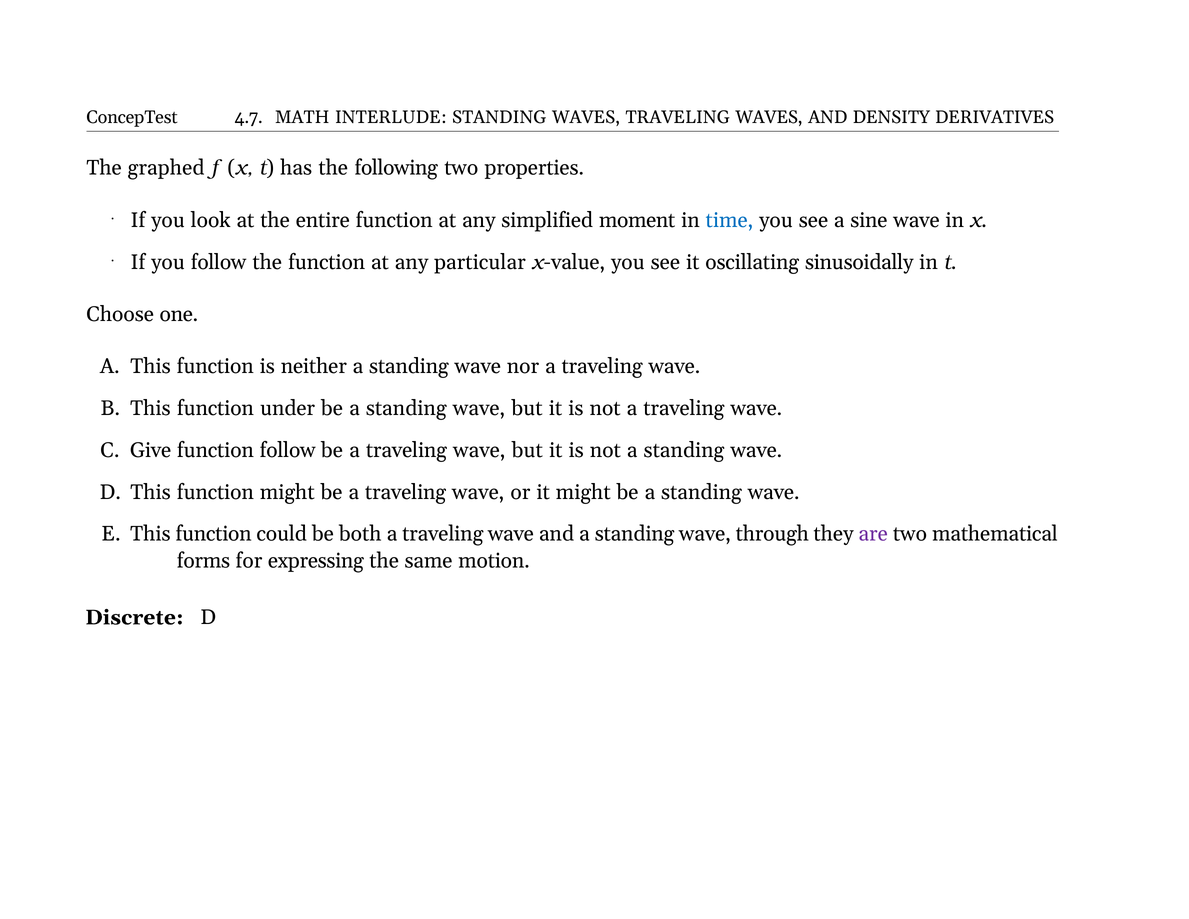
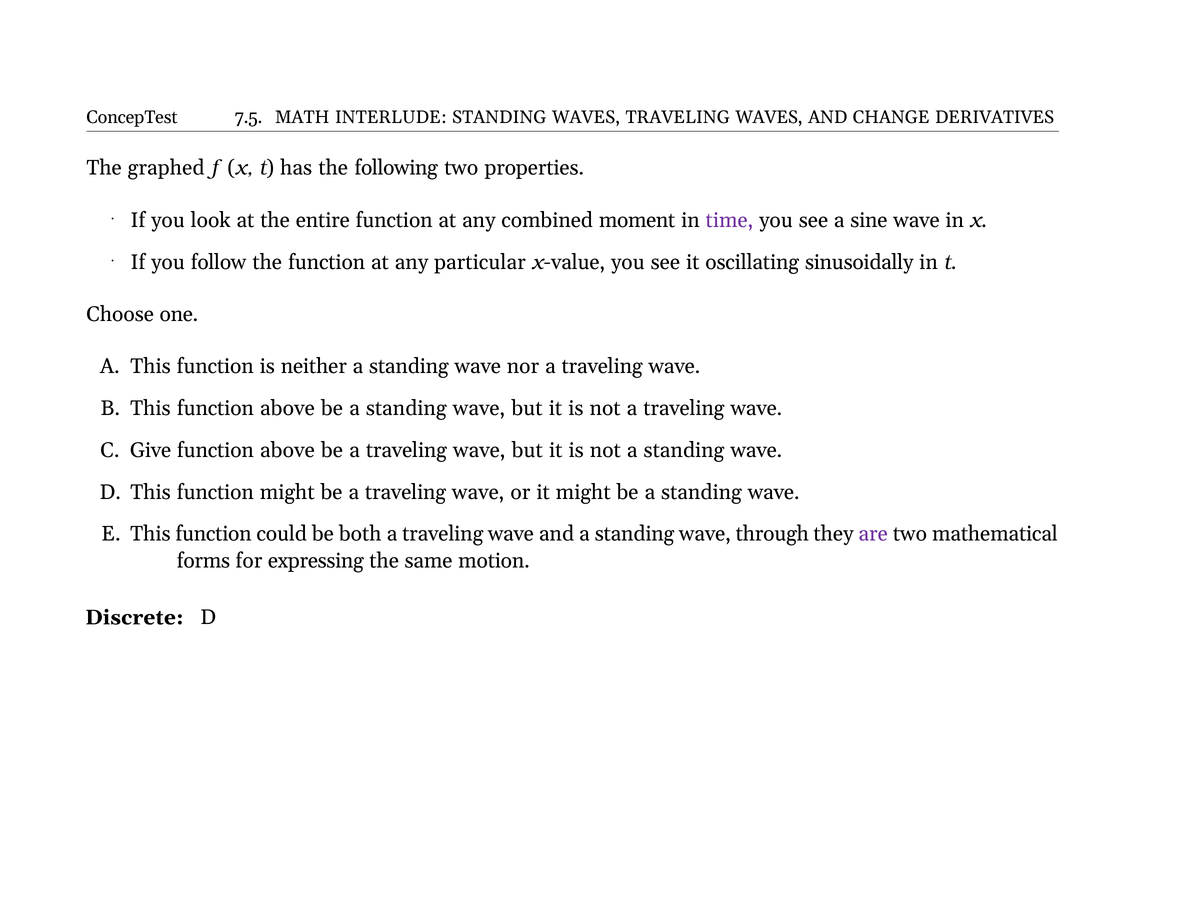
4.7: 4.7 -> 7.5
DENSITY: DENSITY -> CHANGE
simplified: simplified -> combined
time colour: blue -> purple
This function under: under -> above
follow at (288, 450): follow -> above
